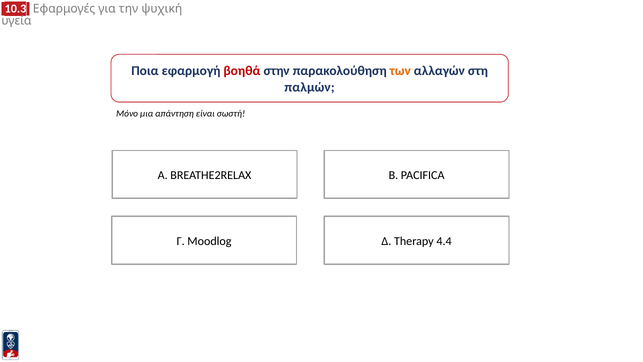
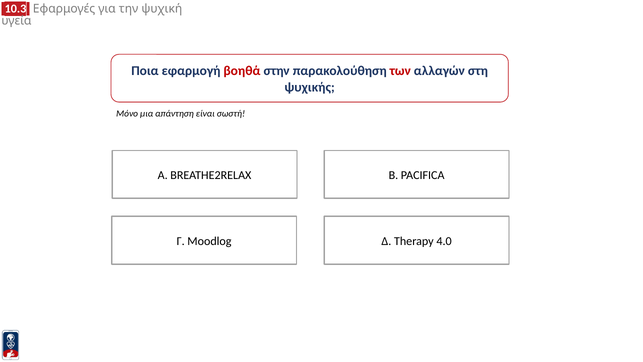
των colour: orange -> red
παλμών: παλμών -> ψυχικής
4.4: 4.4 -> 4.0
